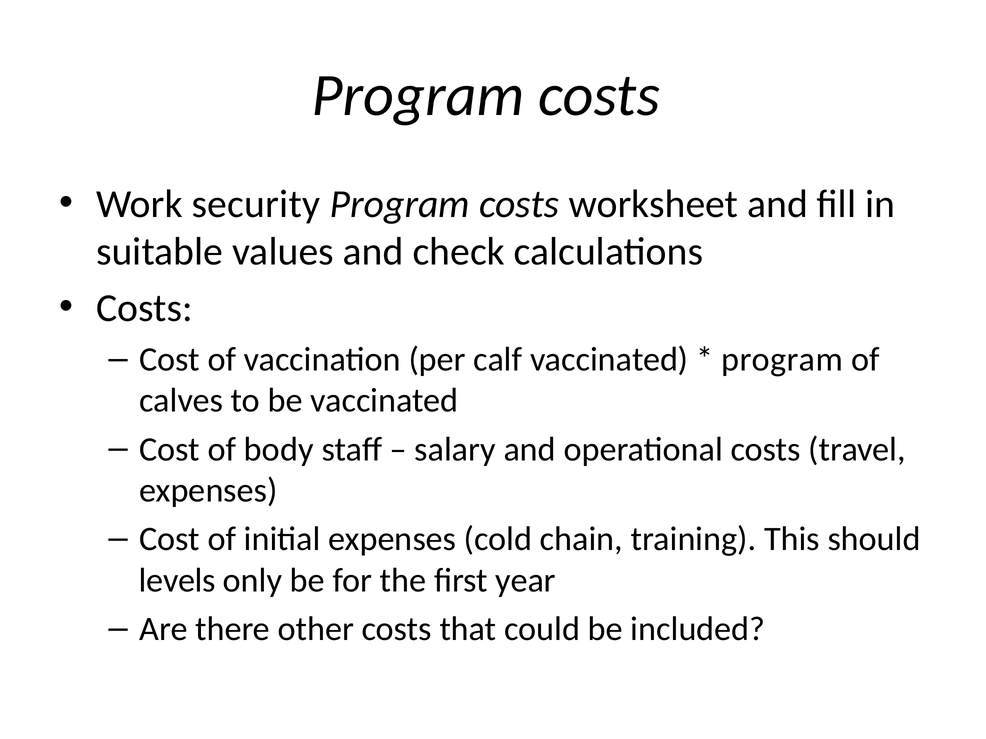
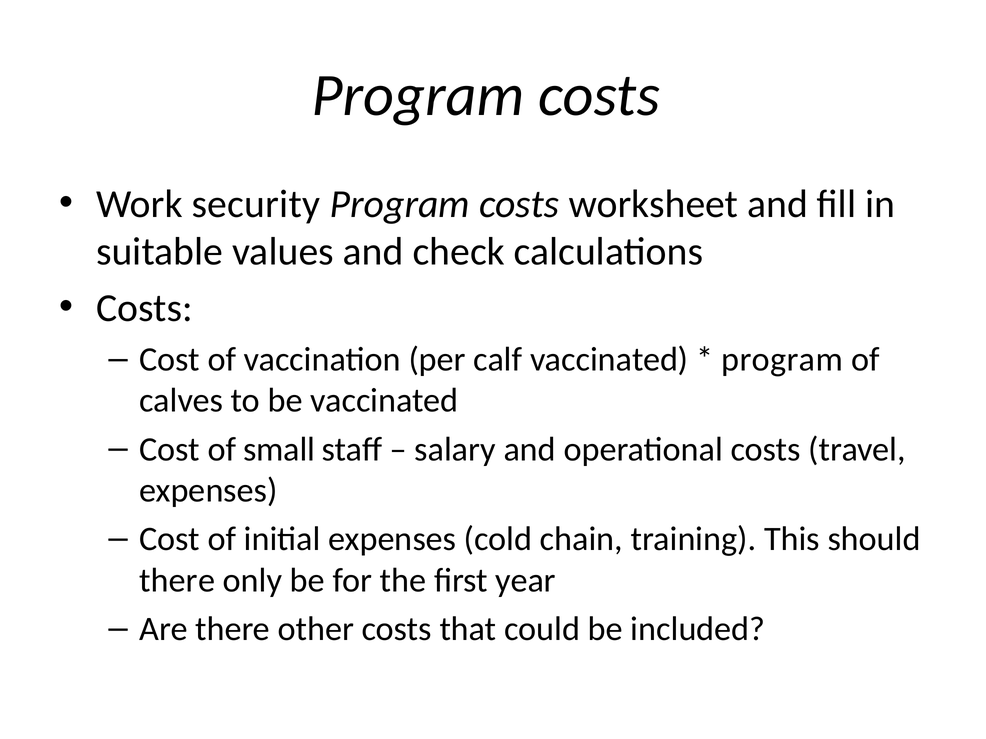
body: body -> small
levels at (177, 581): levels -> there
